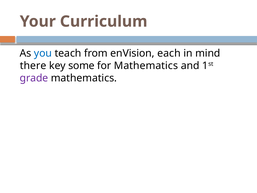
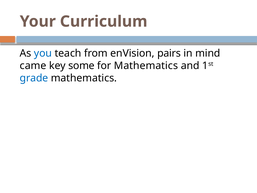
each: each -> pairs
there: there -> came
grade colour: purple -> blue
